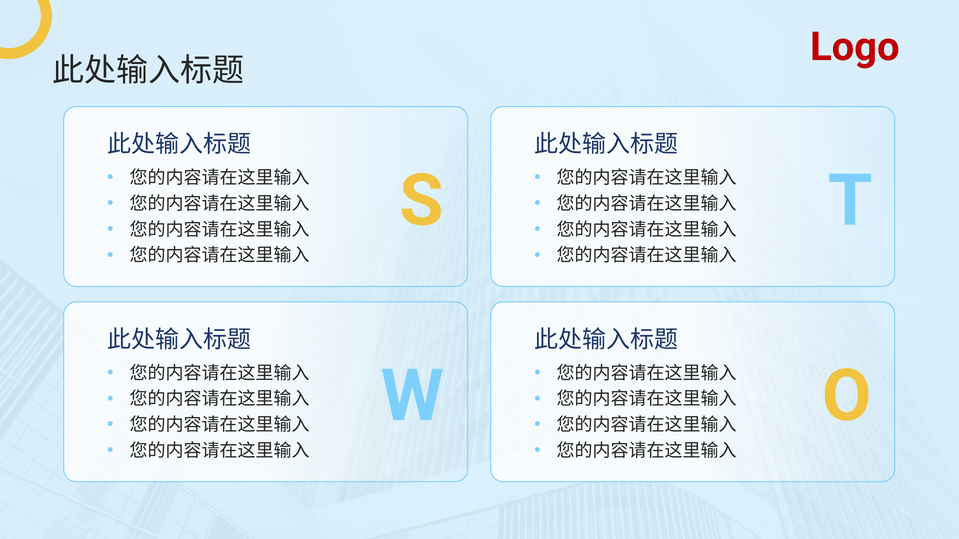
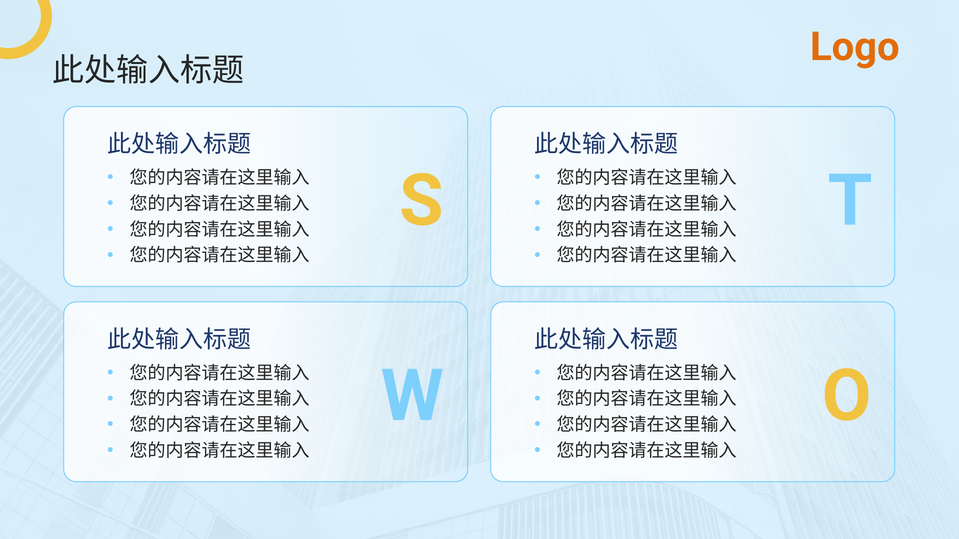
Logo colour: red -> orange
